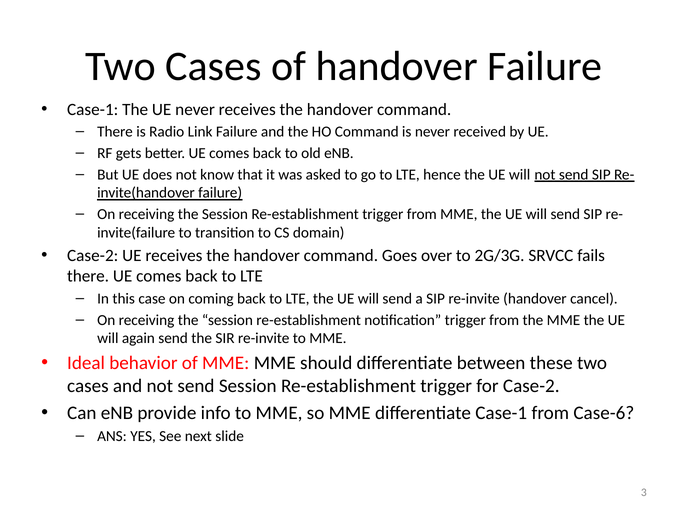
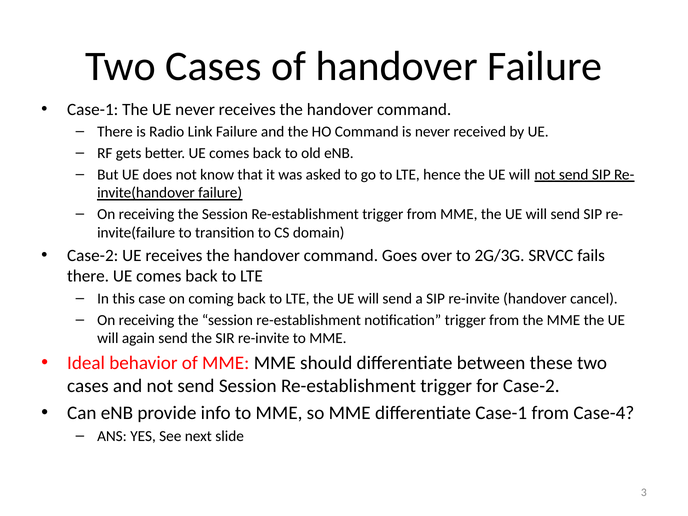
Case-6: Case-6 -> Case-4
